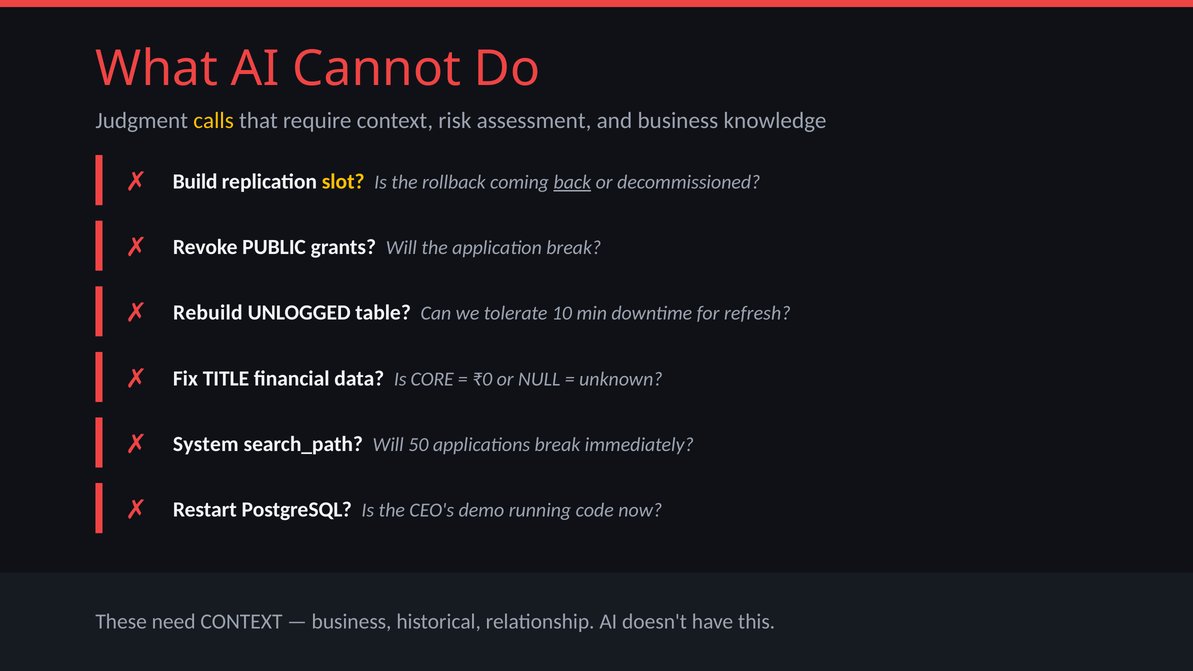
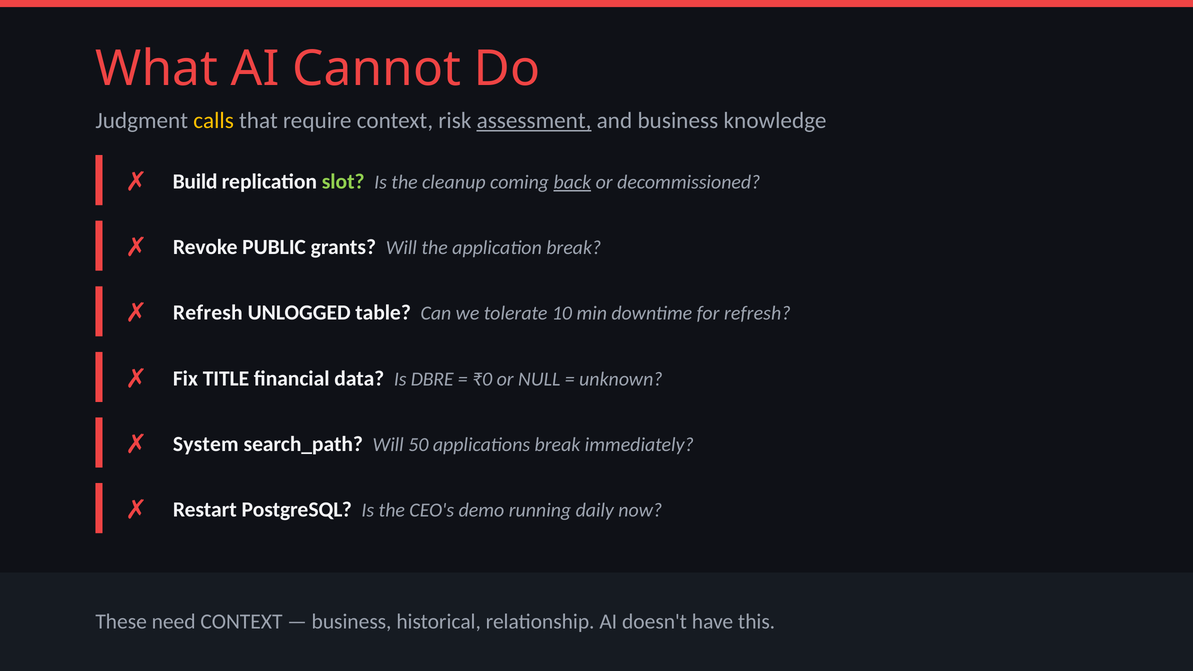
assessment underline: none -> present
slot colour: yellow -> light green
rollback: rollback -> cleanup
Rebuild at (208, 313): Rebuild -> Refresh
CORE: CORE -> DBRE
code: code -> daily
